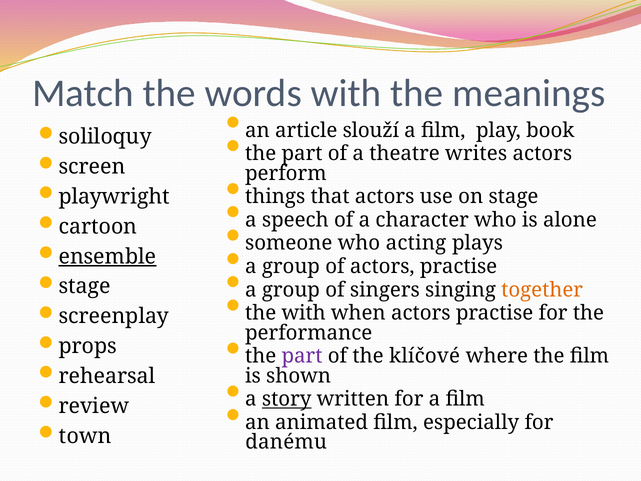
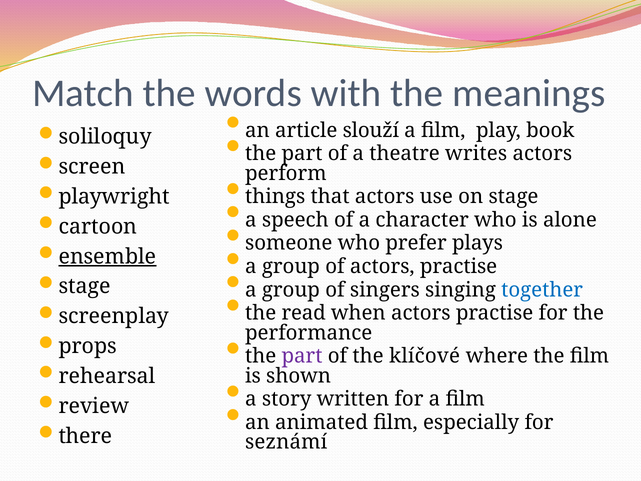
acting: acting -> prefer
together colour: orange -> blue
the with: with -> read
story underline: present -> none
town: town -> there
danému: danému -> seznámí
